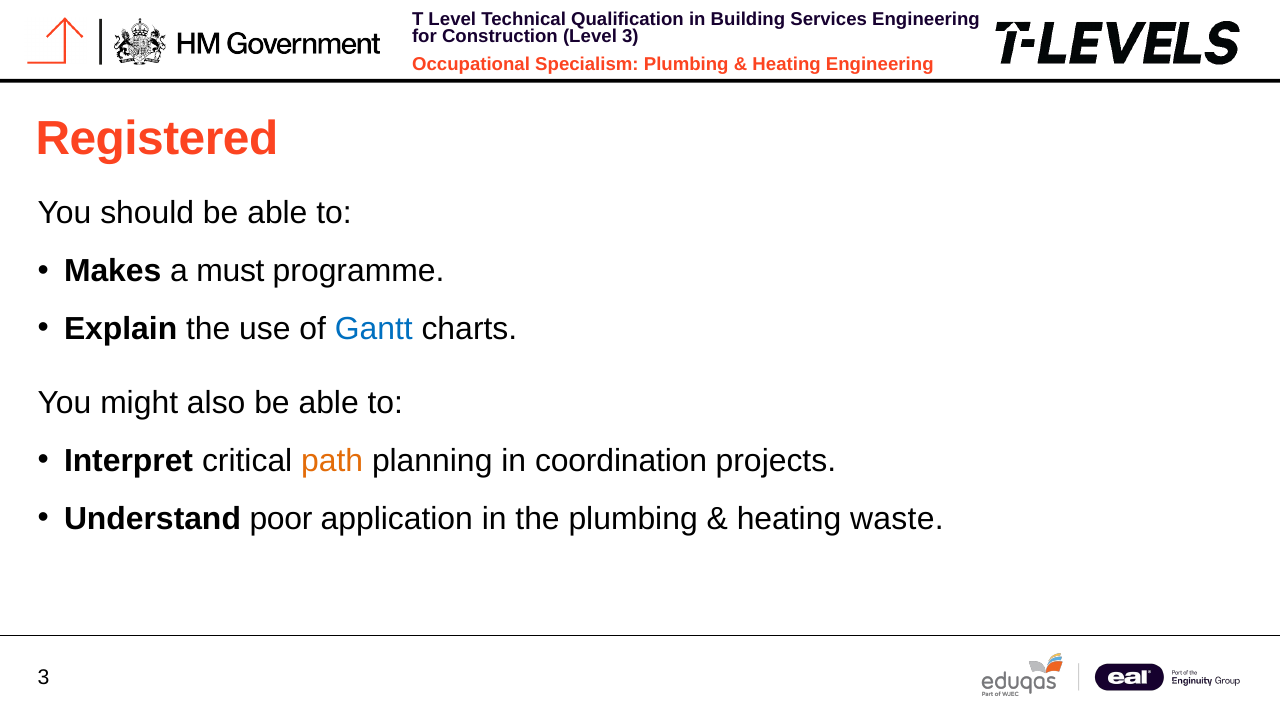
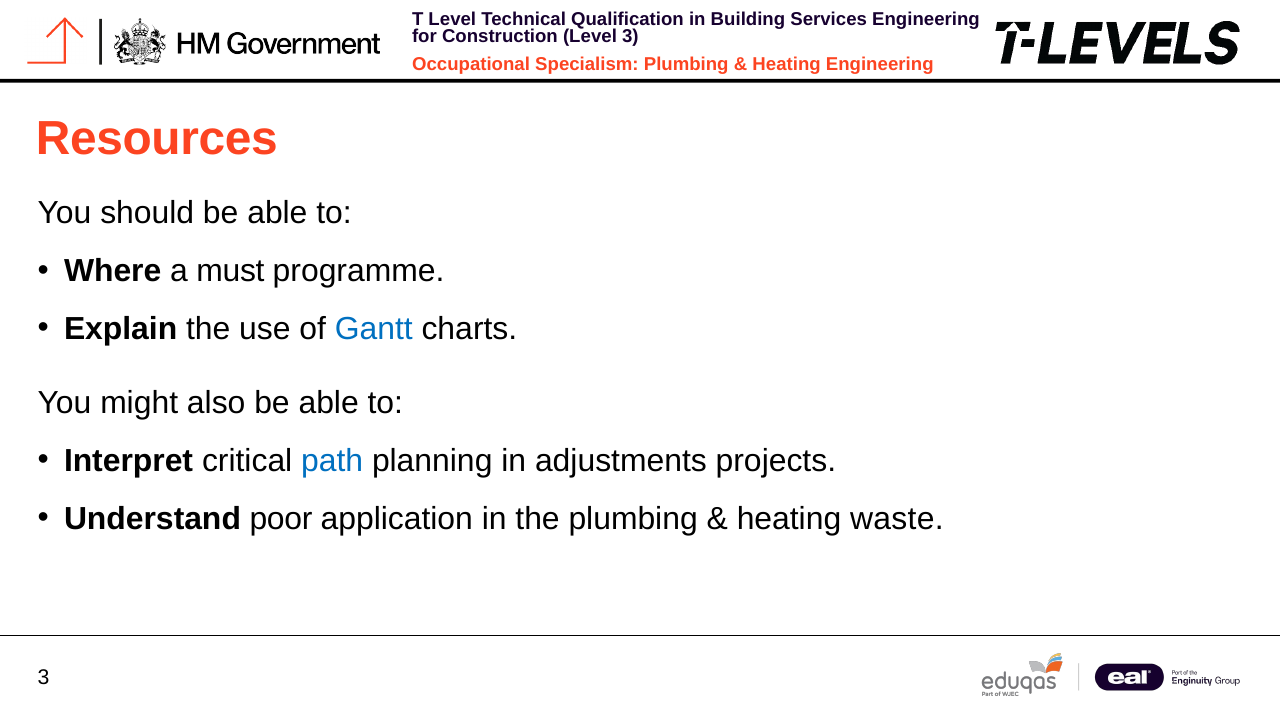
Registered: Registered -> Resources
Makes: Makes -> Where
path colour: orange -> blue
coordination: coordination -> adjustments
